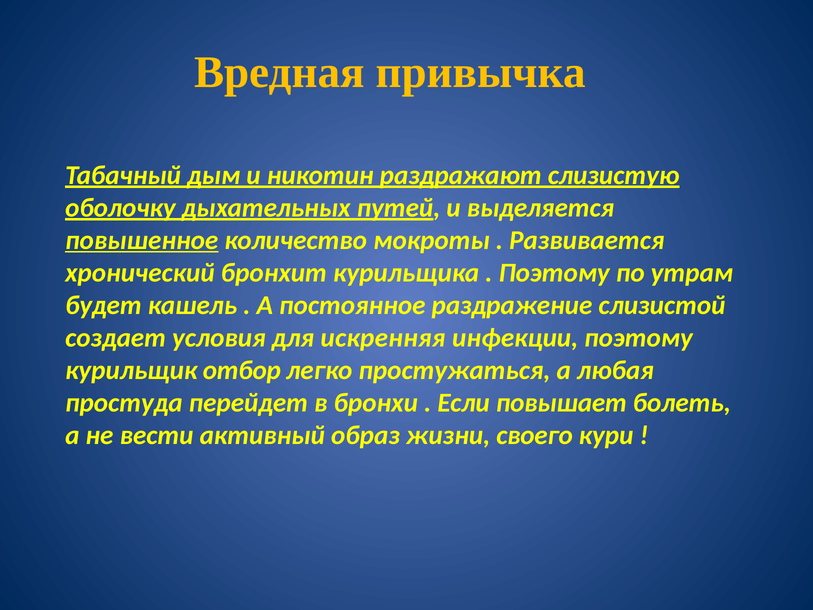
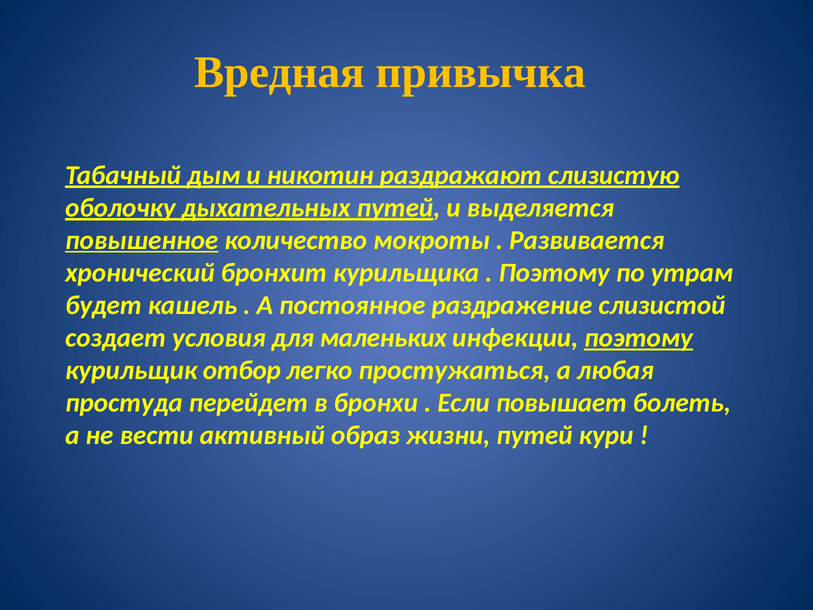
искренняя: искренняя -> маленьких
поэтому at (639, 338) underline: none -> present
жизни своего: своего -> путей
